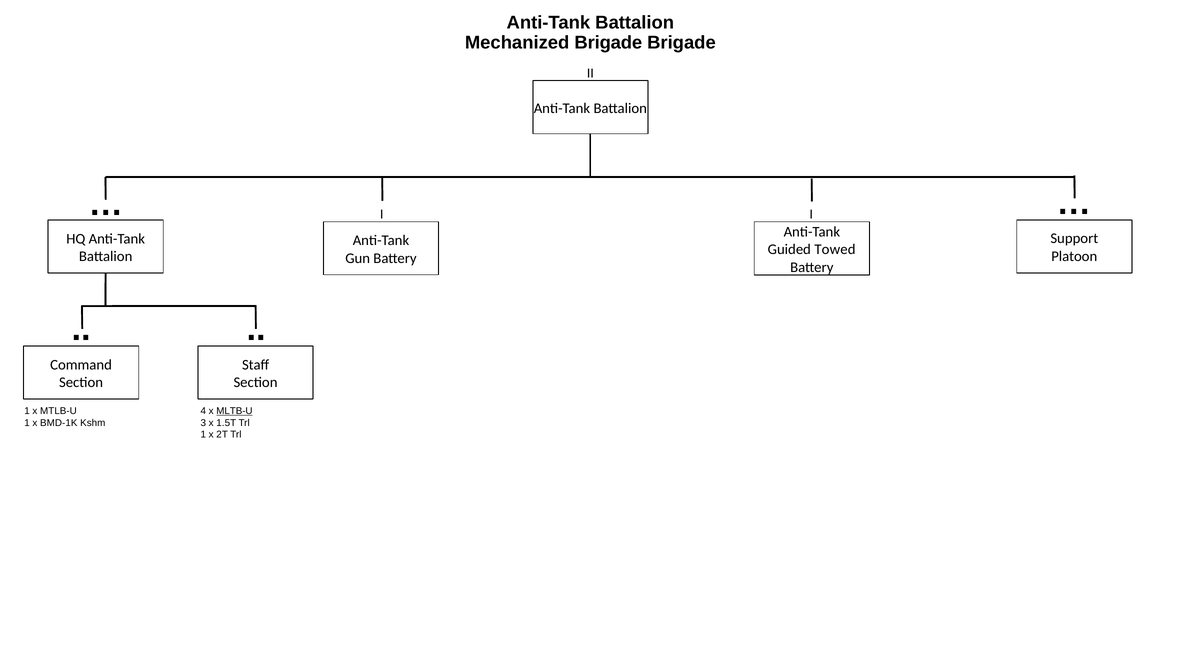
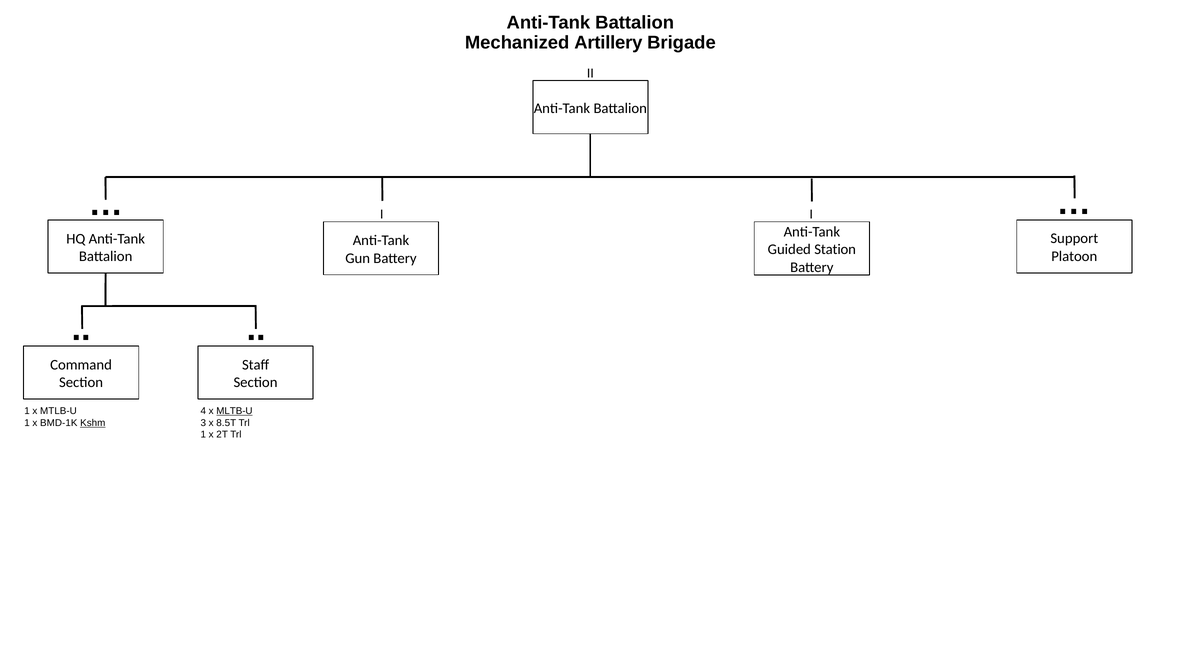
Mechanized Brigade: Brigade -> Artillery
Towed: Towed -> Station
Kshm underline: none -> present
1.5T: 1.5T -> 8.5T
